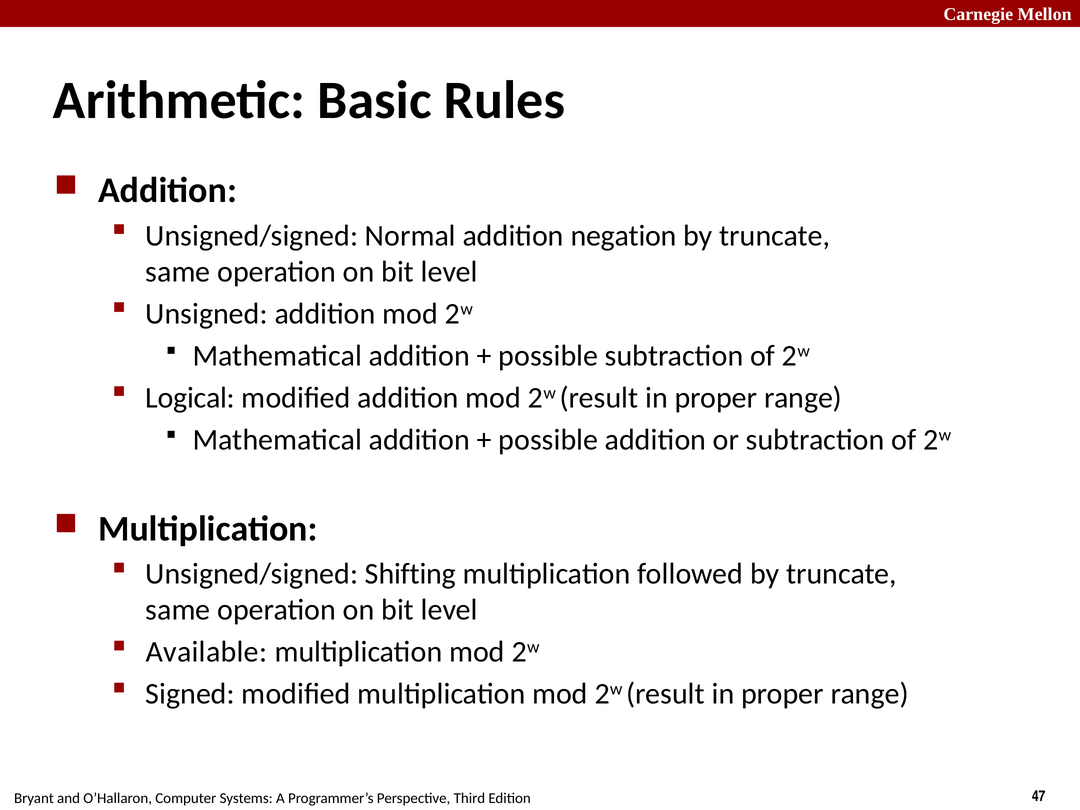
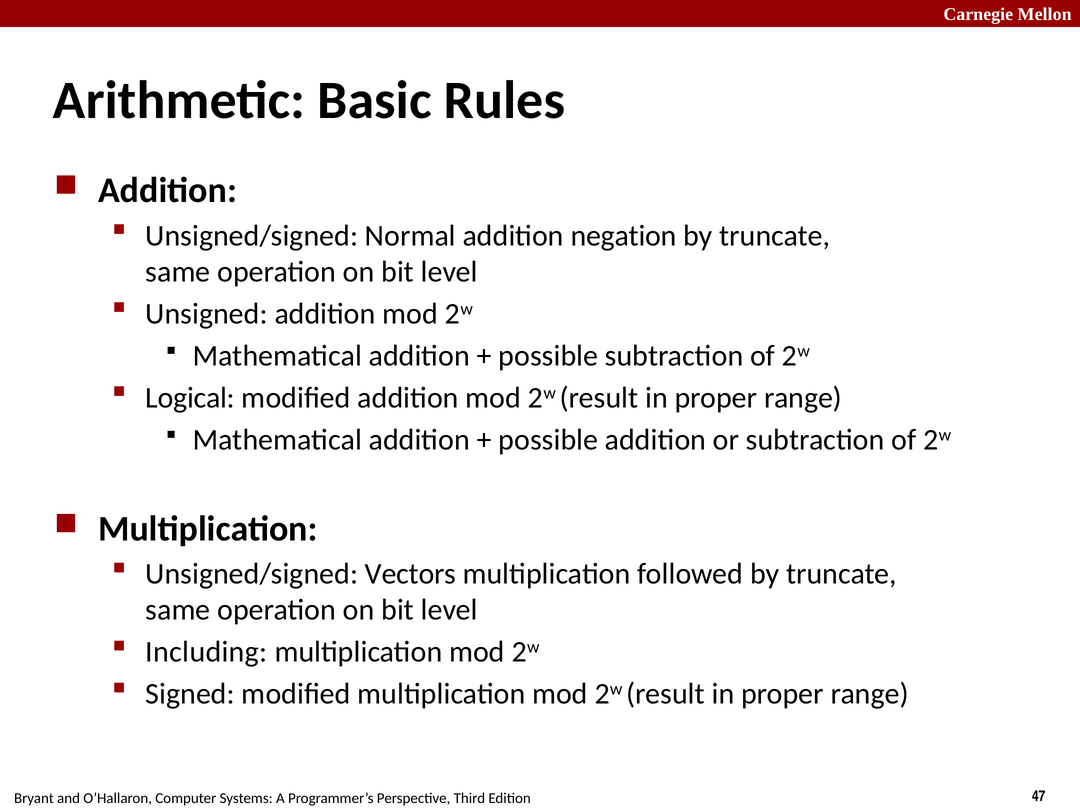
Shifting: Shifting -> Vectors
Available: Available -> Including
